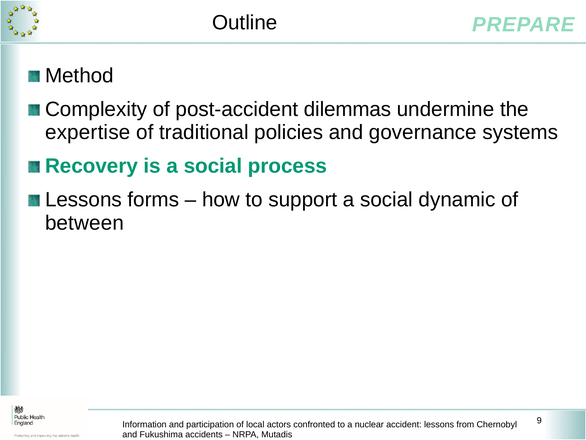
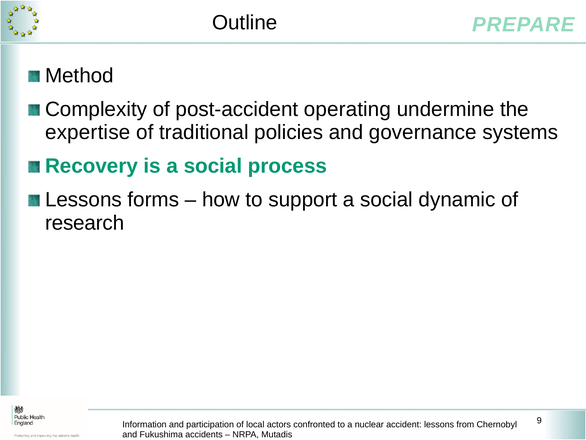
dilemmas: dilemmas -> operating
between: between -> research
